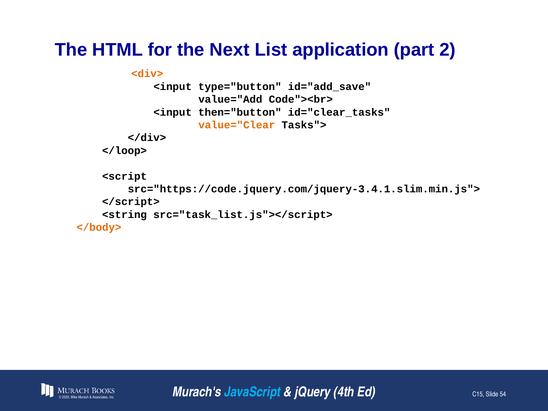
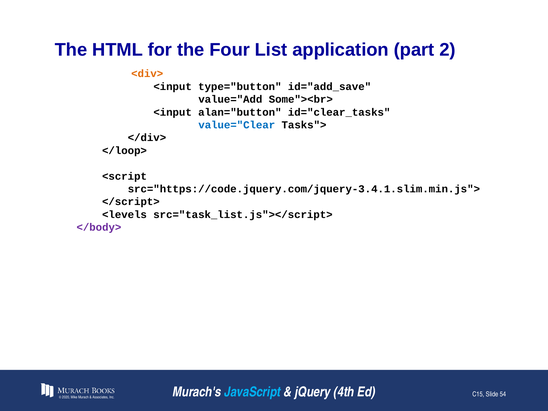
Next: Next -> Four
Code"><br>: Code"><br> -> Some"><br>
then="button: then="button -> alan="button
value="Clear colour: orange -> blue
<string: <string -> <levels
</body> colour: orange -> purple
